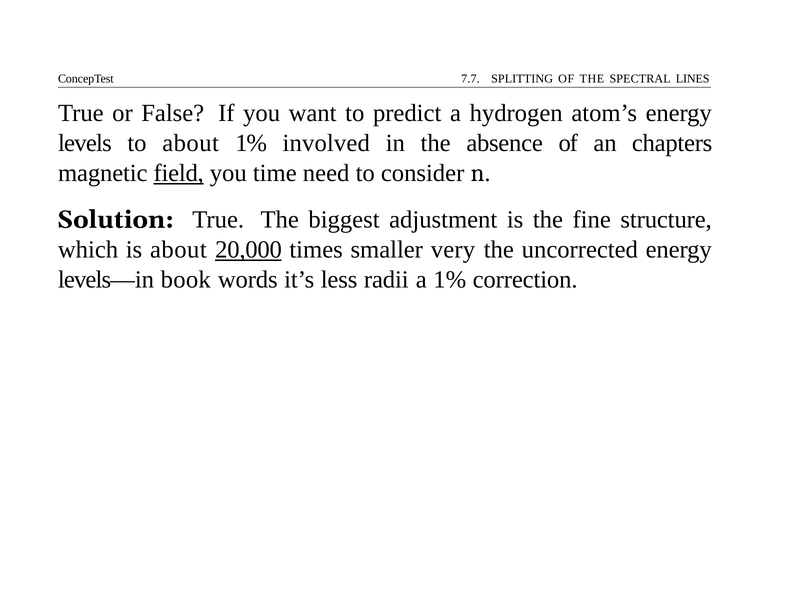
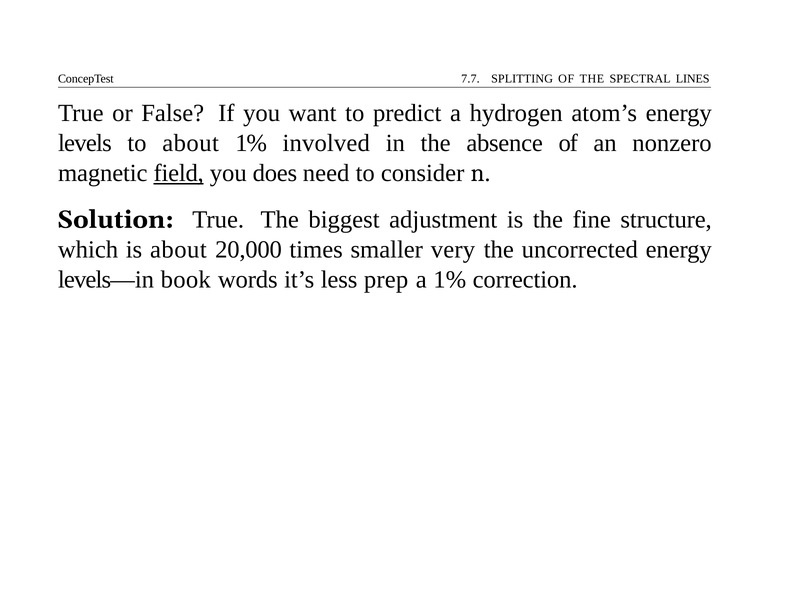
chapters: chapters -> nonzero
time: time -> does
20,000 underline: present -> none
radii: radii -> prep
